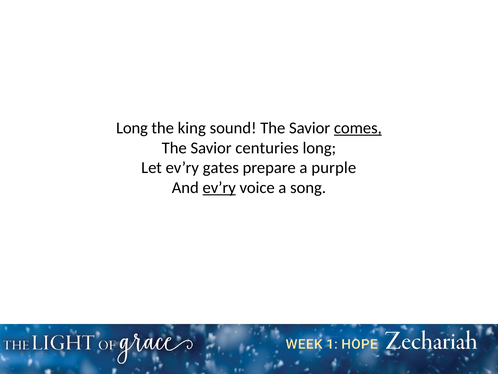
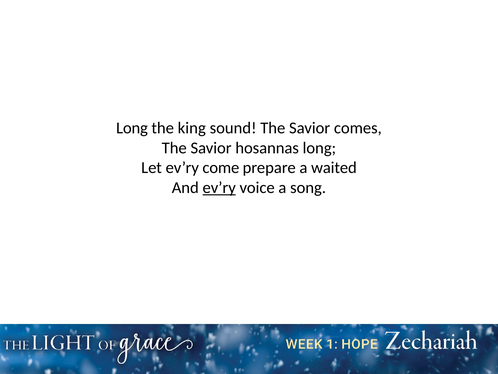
comes underline: present -> none
centuries: centuries -> hosannas
gates: gates -> come
purple: purple -> waited
